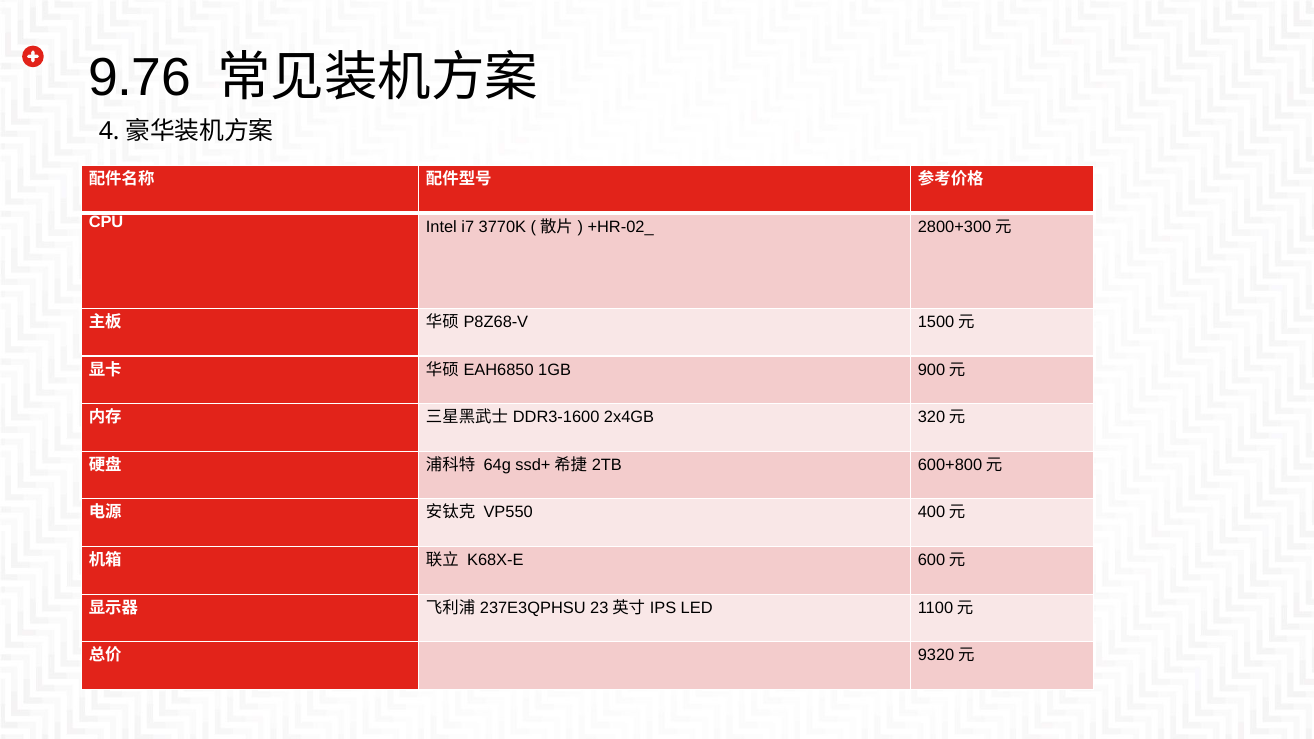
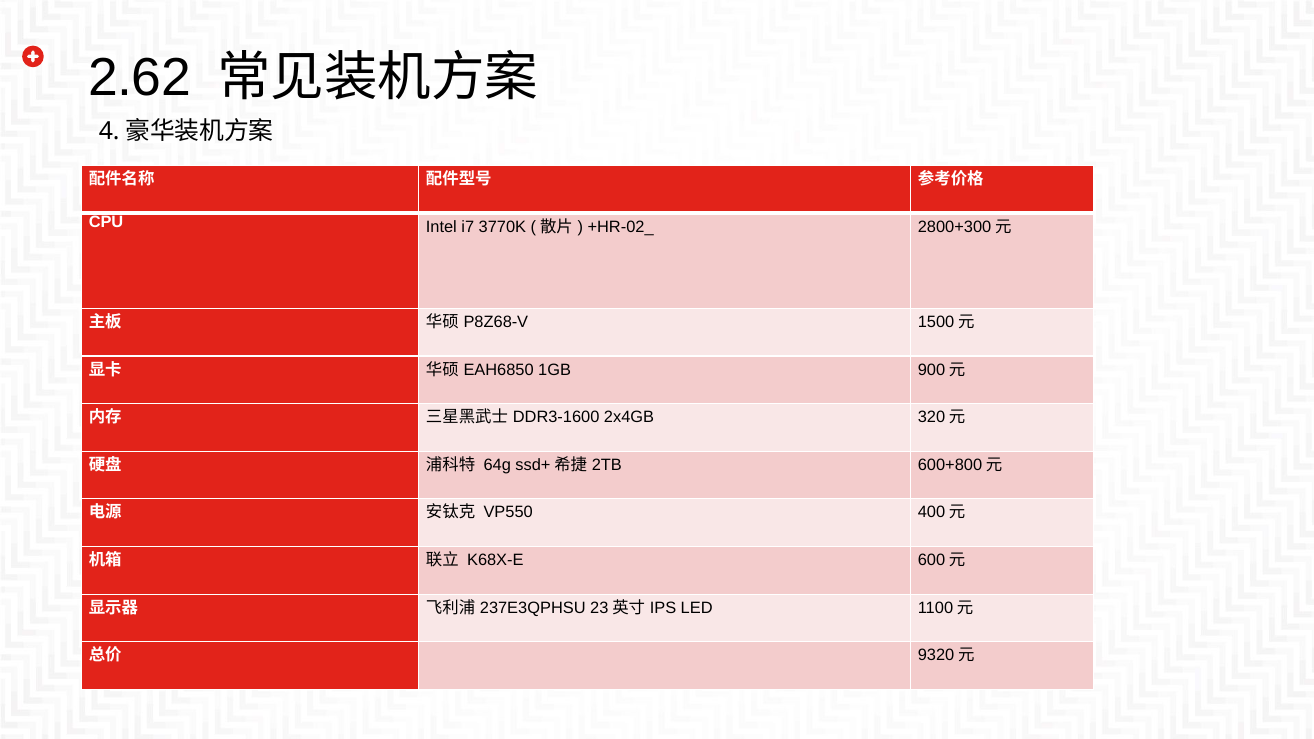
9.76: 9.76 -> 2.62
